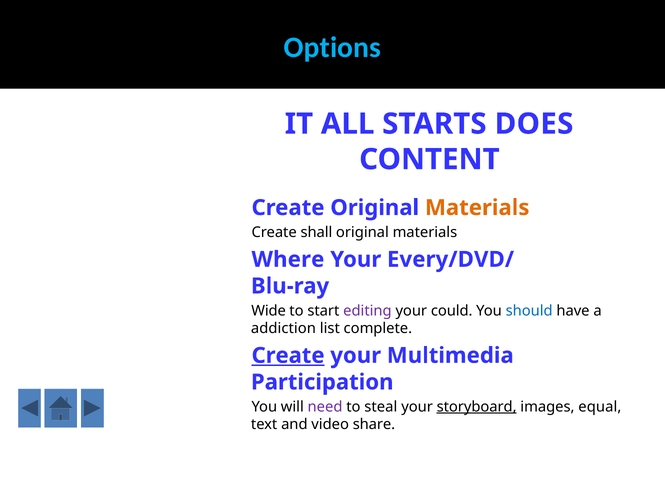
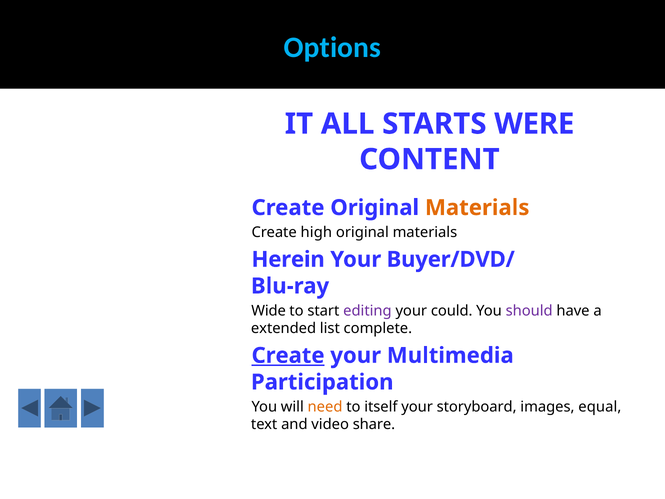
DOES: DOES -> WERE
shall: shall -> high
Where: Where -> Herein
Every/DVD/: Every/DVD/ -> Buyer/DVD/
should colour: blue -> purple
addiction: addiction -> extended
need colour: purple -> orange
steal: steal -> itself
storyboard underline: present -> none
